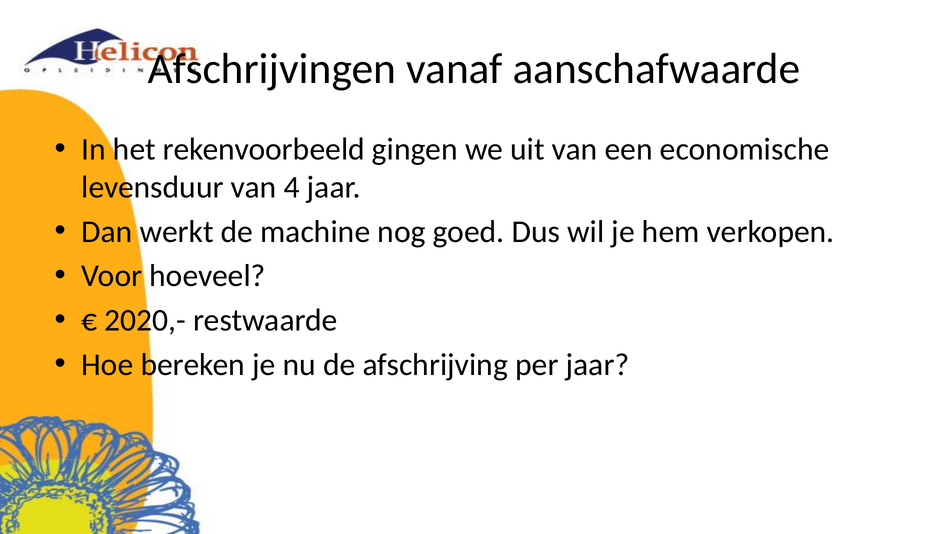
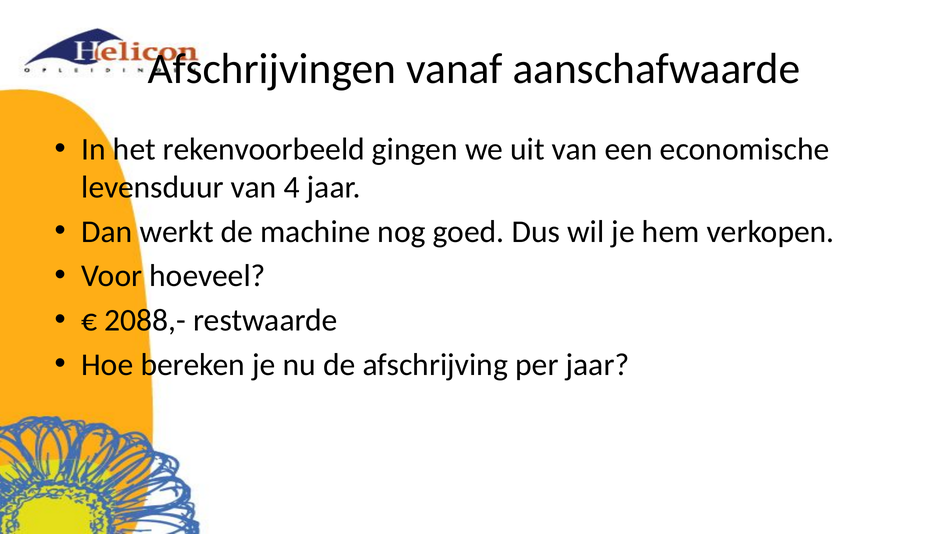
2020,-: 2020,- -> 2088,-
